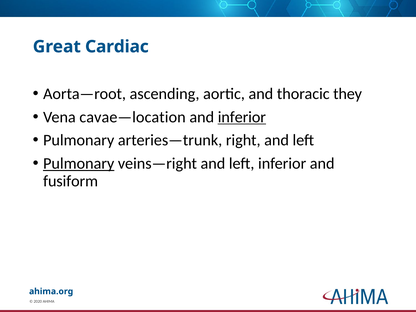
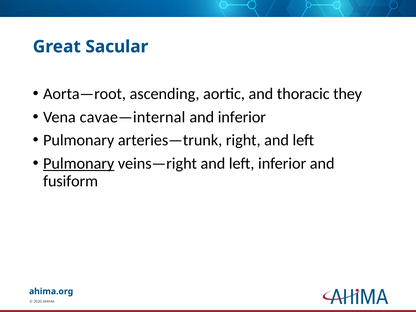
Cardiac: Cardiac -> Sacular
cavae—location: cavae—location -> cavae—internal
inferior at (242, 117) underline: present -> none
